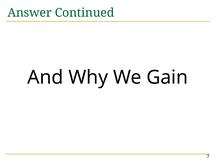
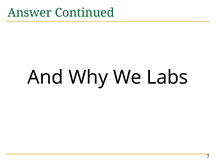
Gain: Gain -> Labs
